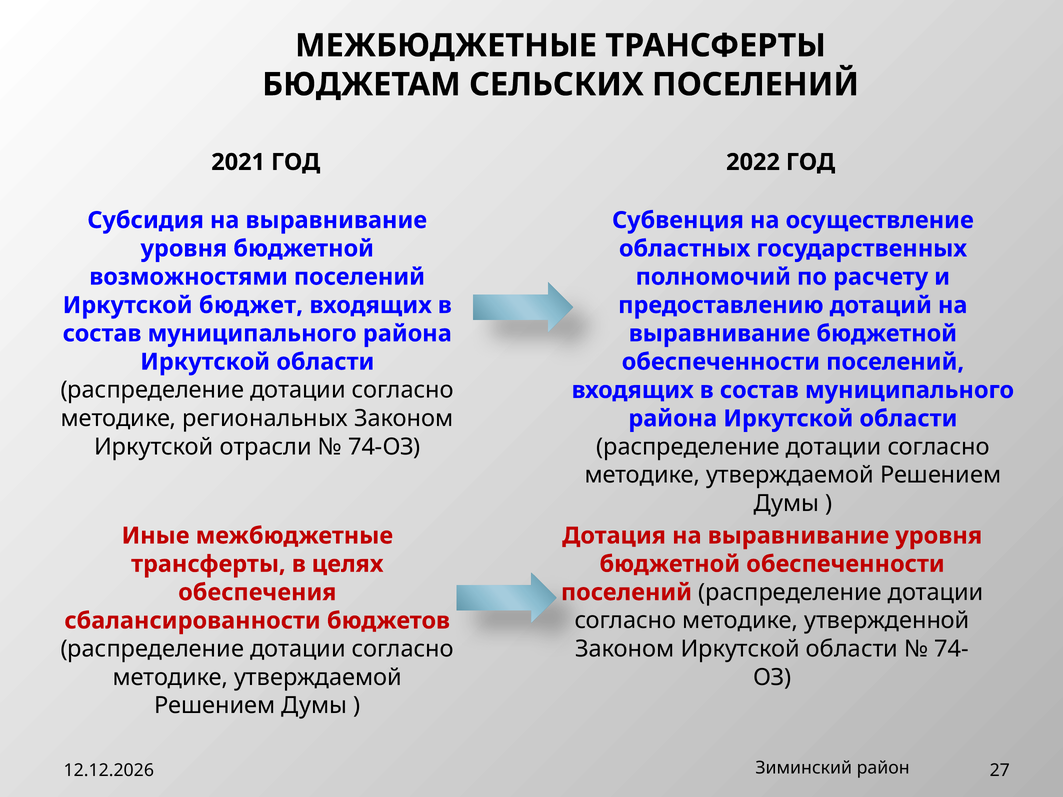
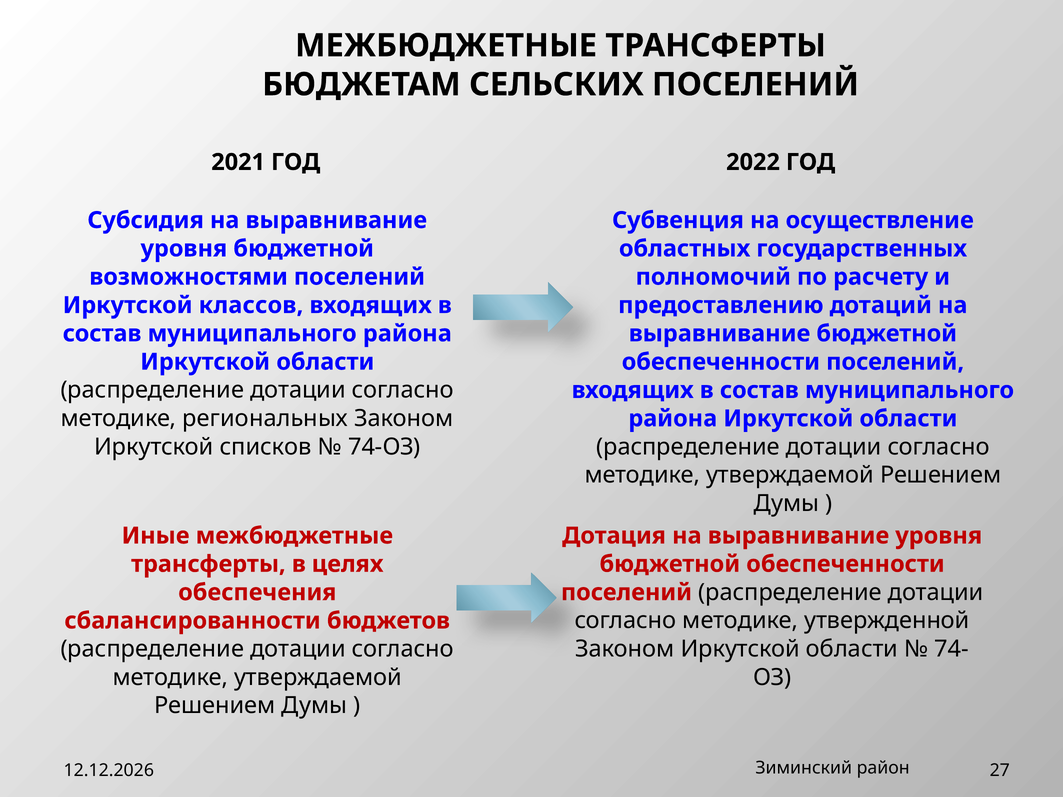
бюджет: бюджет -> классов
отрасли: отрасли -> списков
